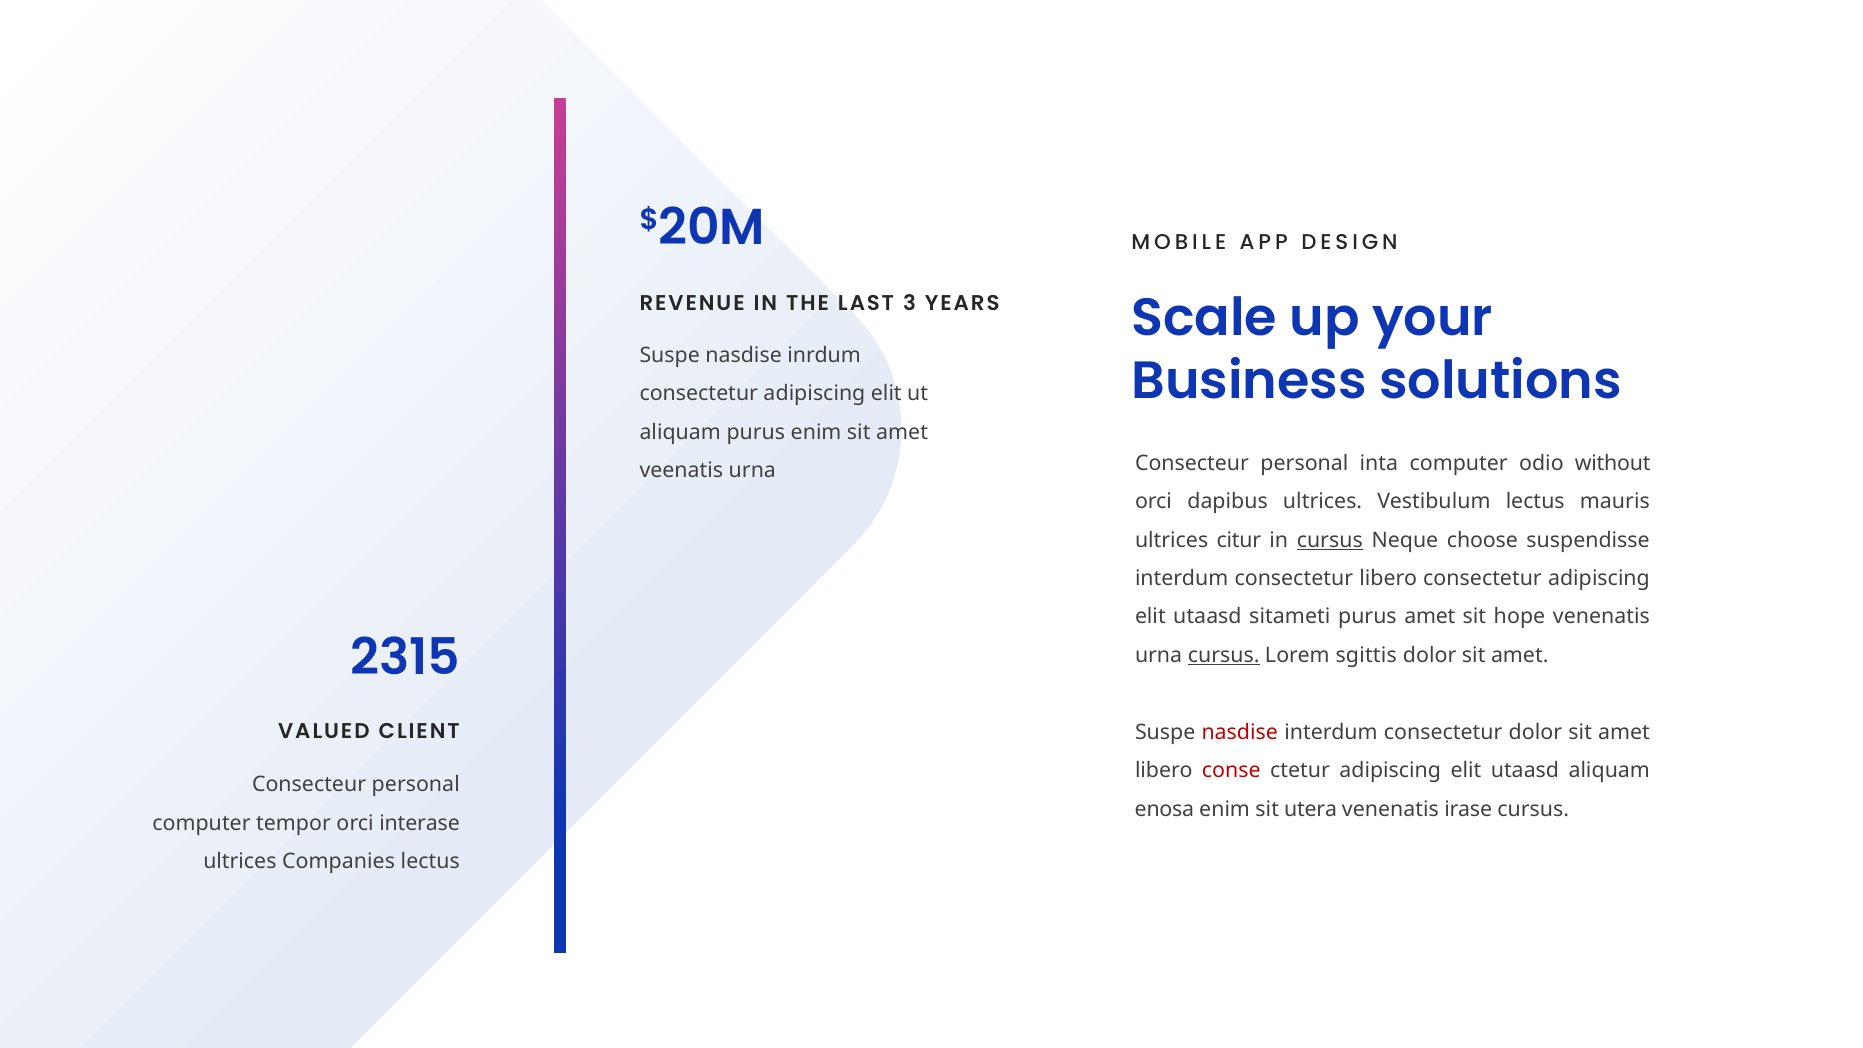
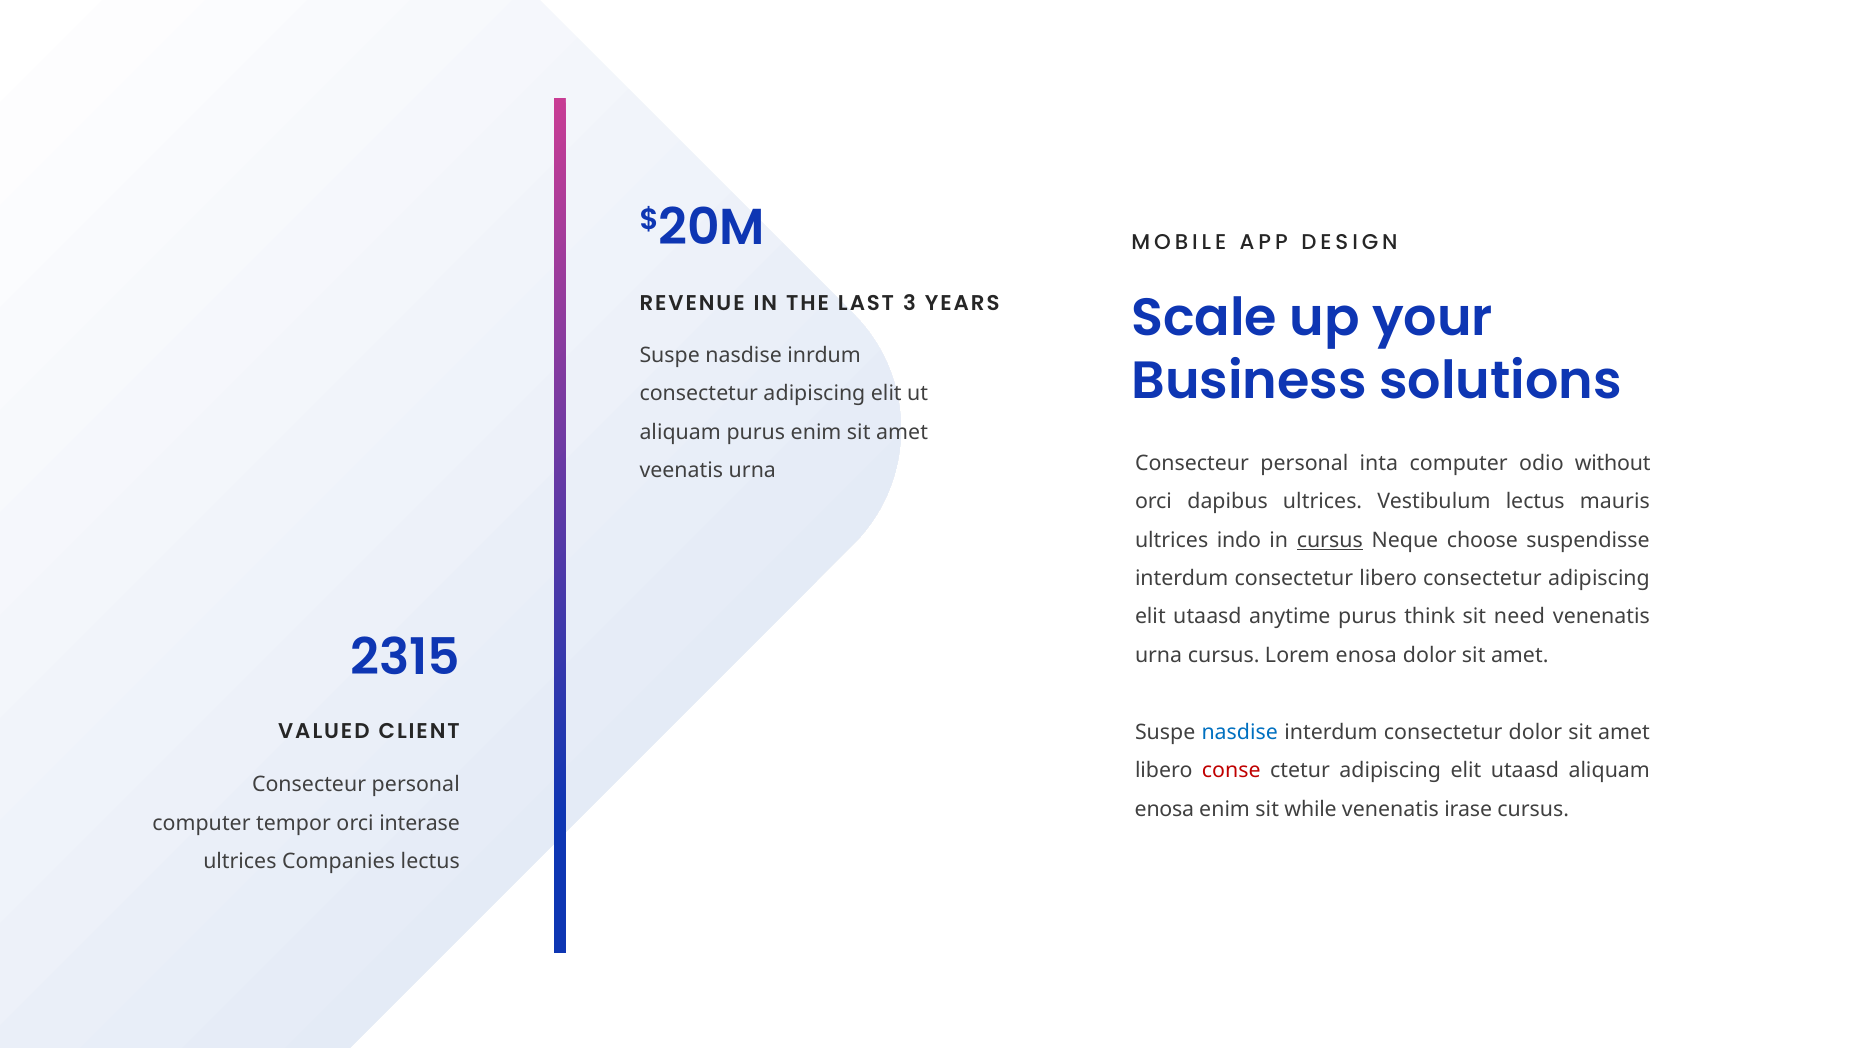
citur: citur -> indo
sitameti: sitameti -> anytime
purus amet: amet -> think
hope: hope -> need
cursus at (1224, 655) underline: present -> none
Lorem sgittis: sgittis -> enosa
nasdise at (1240, 732) colour: red -> blue
utera: utera -> while
